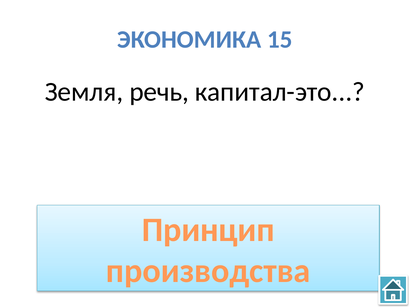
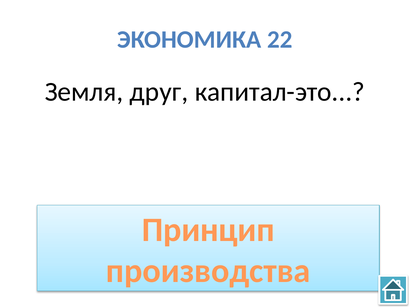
15: 15 -> 22
речь: речь -> друг
